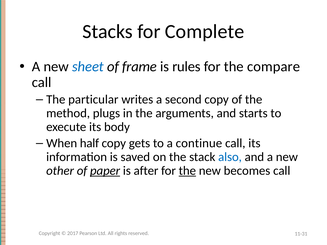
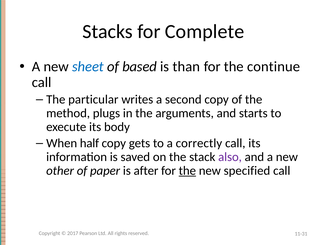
frame: frame -> based
rules: rules -> than
compare: compare -> continue
continue: continue -> correctly
also colour: blue -> purple
paper underline: present -> none
becomes: becomes -> specified
